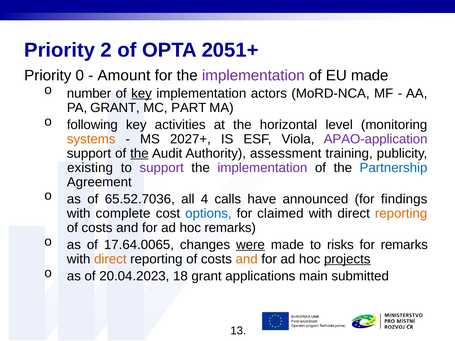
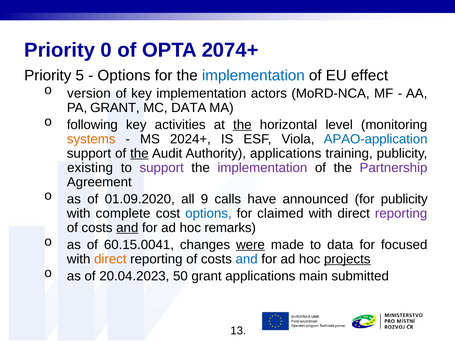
2: 2 -> 0
2051+: 2051+ -> 2074+
0: 0 -> 5
Amount at (124, 76): Amount -> Options
implementation at (253, 76) colour: purple -> blue
EU made: made -> effect
number: number -> version
key at (142, 93) underline: present -> none
MC PART: PART -> DATA
the at (242, 125) underline: none -> present
2027+: 2027+ -> 2024+
APAO-application colour: purple -> blue
Authority assessment: assessment -> applications
Partnership colour: blue -> purple
65.52.7036: 65.52.7036 -> 01.09.2020
4: 4 -> 9
for findings: findings -> publicity
reporting at (401, 213) colour: orange -> purple
and at (127, 228) underline: none -> present
17.64.0065: 17.64.0065 -> 60.15.0041
to risks: risks -> data
for remarks: remarks -> focused
and at (247, 259) colour: orange -> blue
18: 18 -> 50
